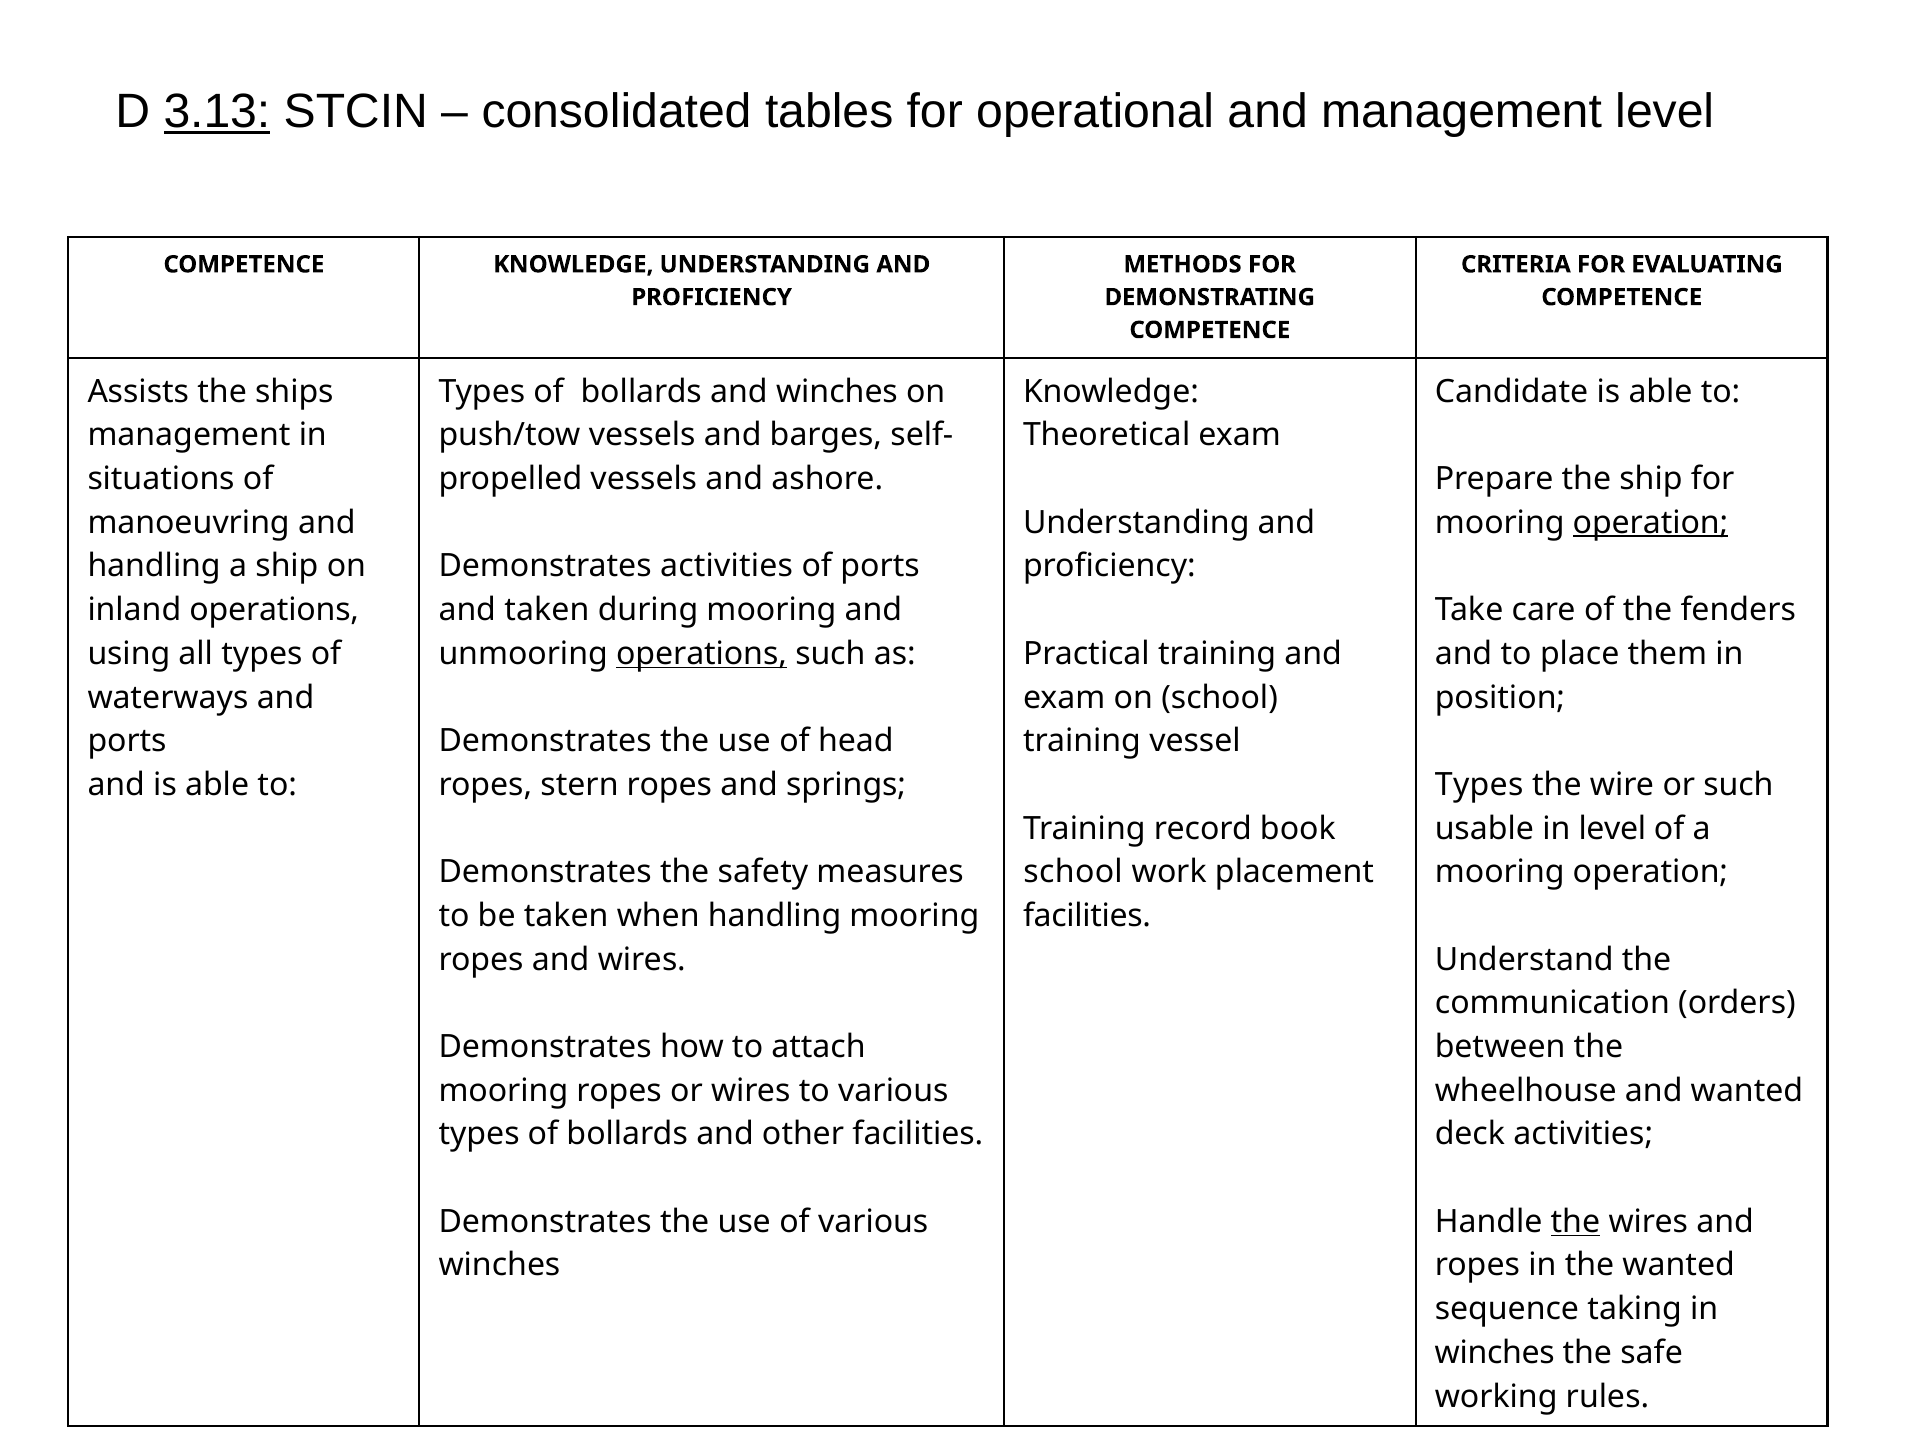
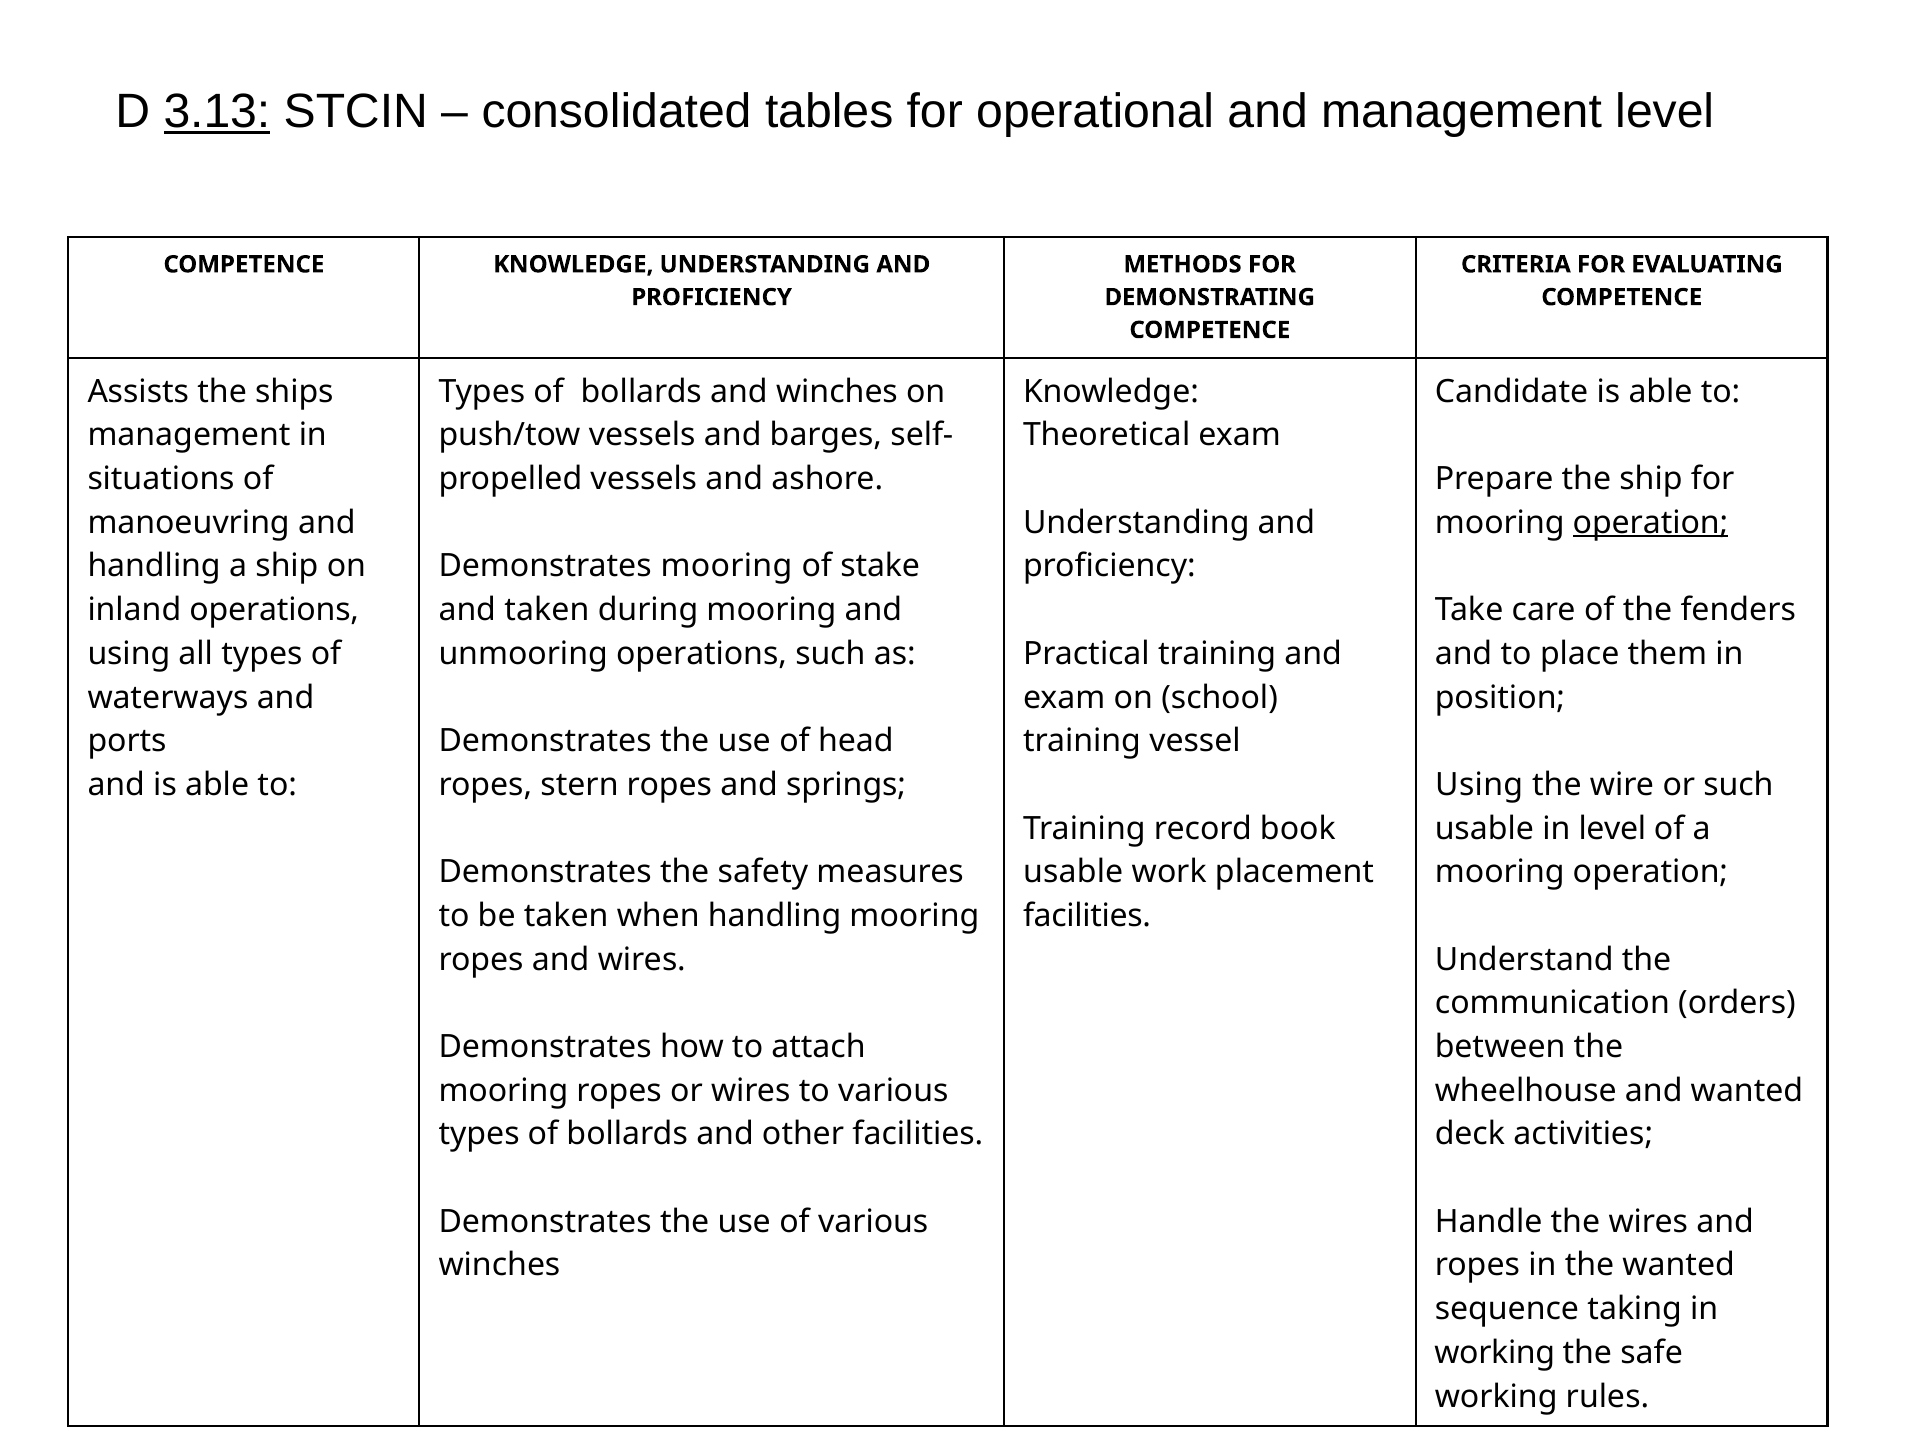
Demonstrates activities: activities -> mooring
of ports: ports -> stake
operations at (701, 654) underline: present -> none
Types at (1479, 785): Types -> Using
school at (1073, 872): school -> usable
the at (1575, 1221) underline: present -> none
winches at (1495, 1352): winches -> working
